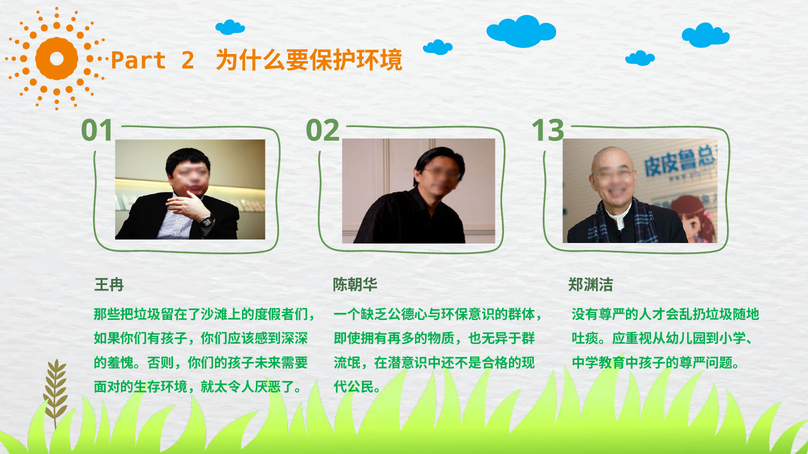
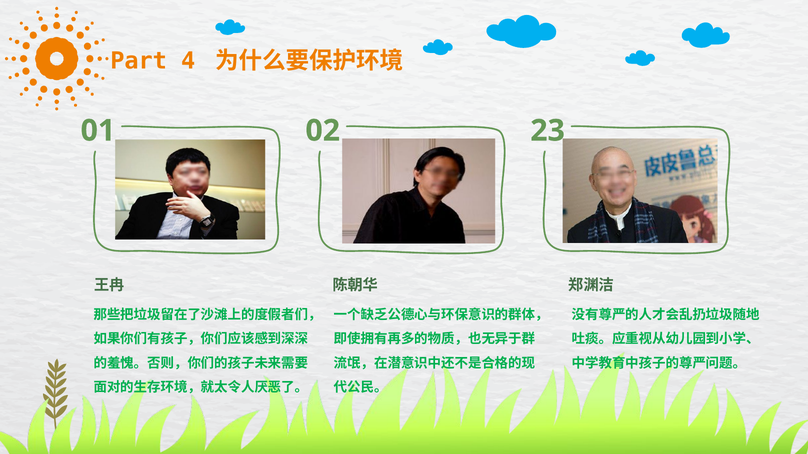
2: 2 -> 4
13: 13 -> 23
